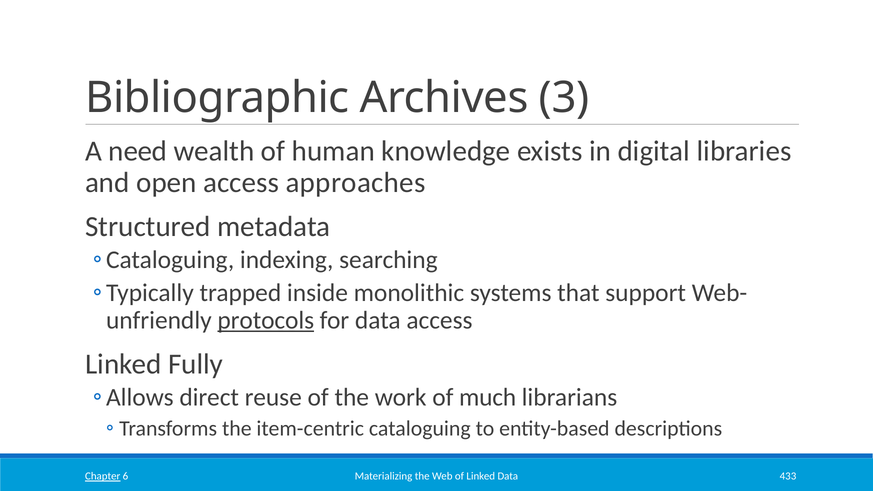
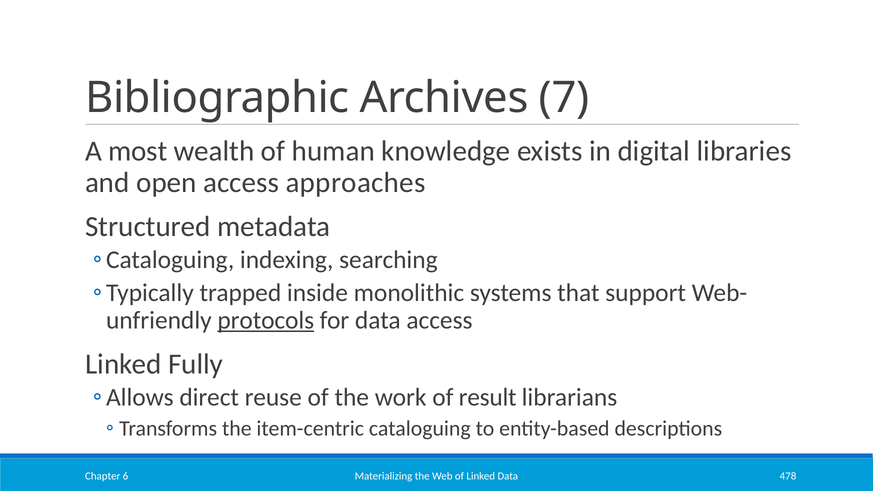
3: 3 -> 7
need: need -> most
much: much -> result
433: 433 -> 478
Chapter underline: present -> none
